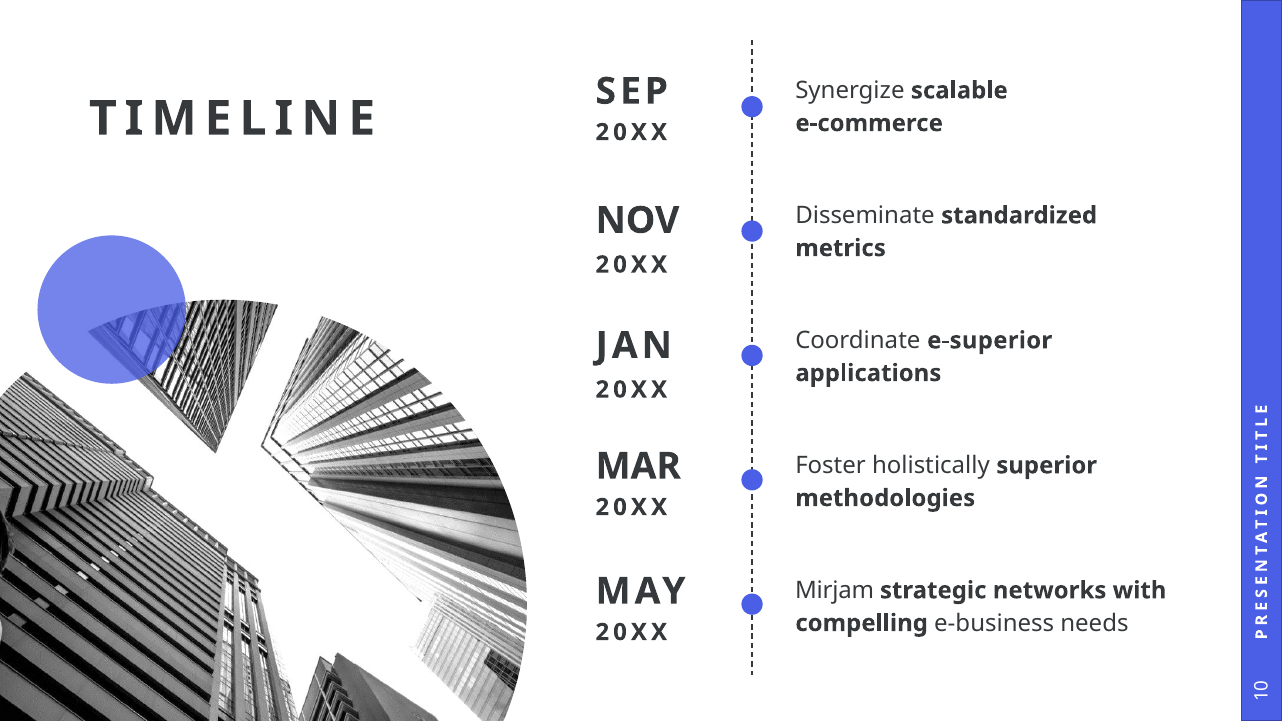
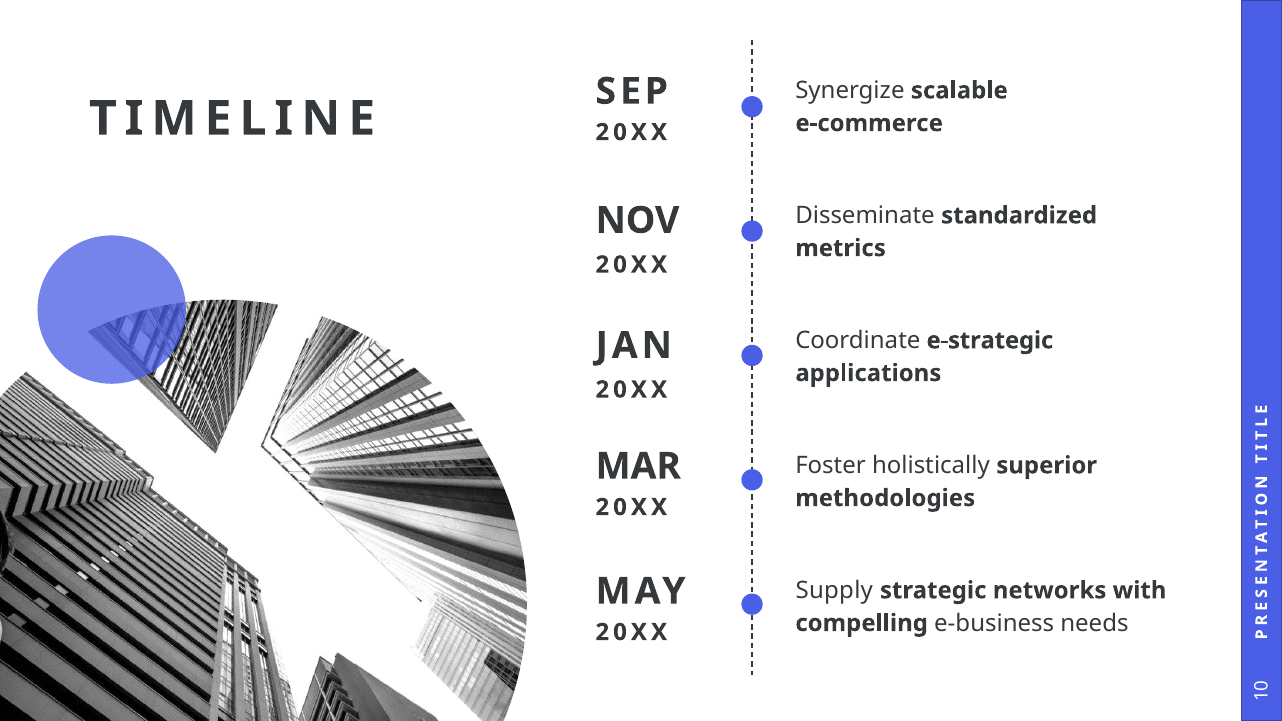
e-superior: e-superior -> e-strategic
Mirjam: Mirjam -> Supply
